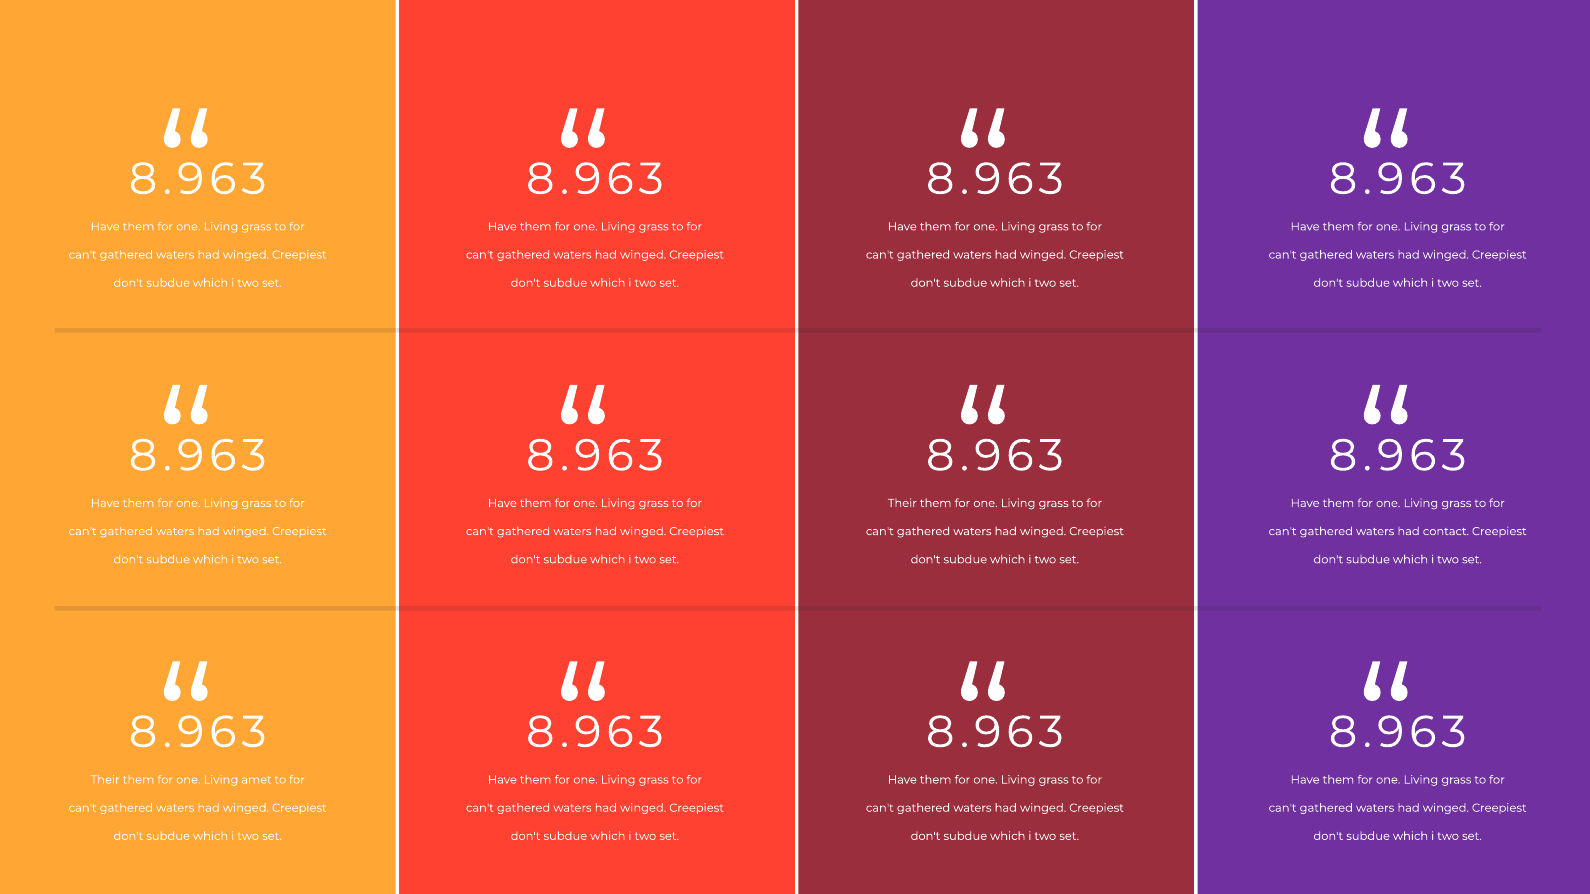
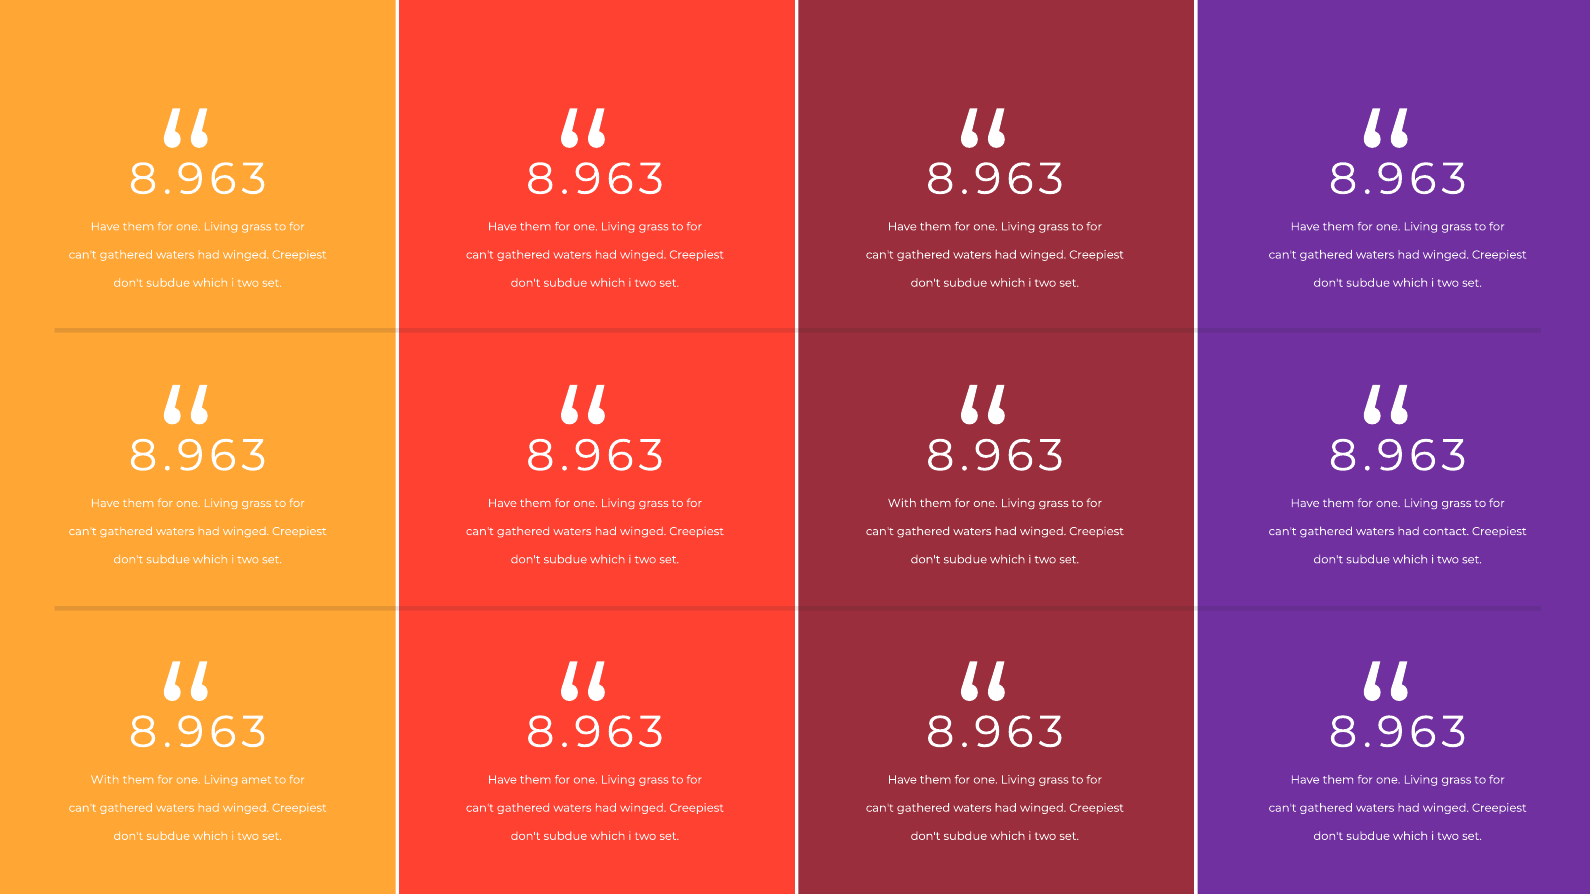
Their at (902, 503): Their -> With
Their at (105, 780): Their -> With
